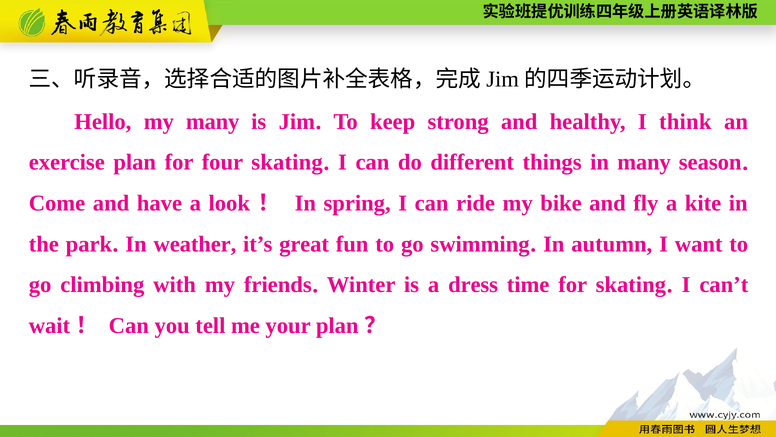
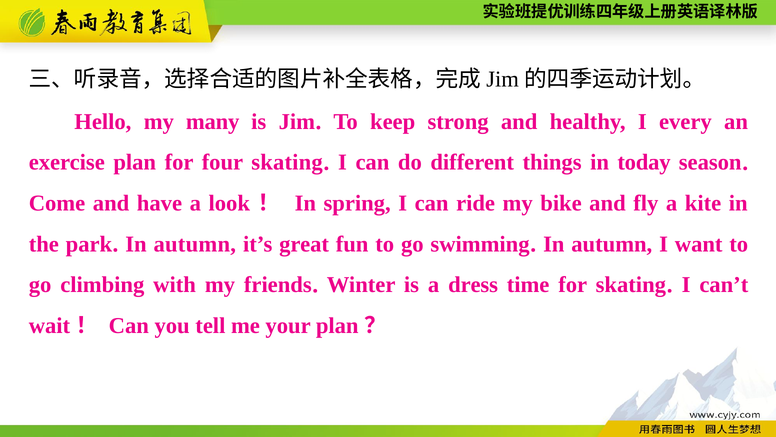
think: think -> every
in many: many -> today
weather at (195, 244): weather -> autumn
